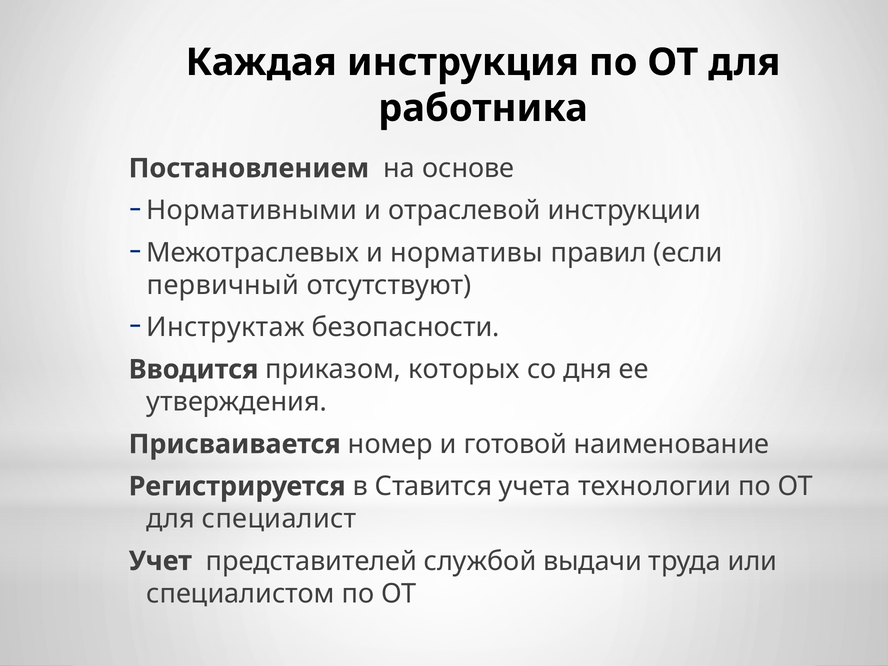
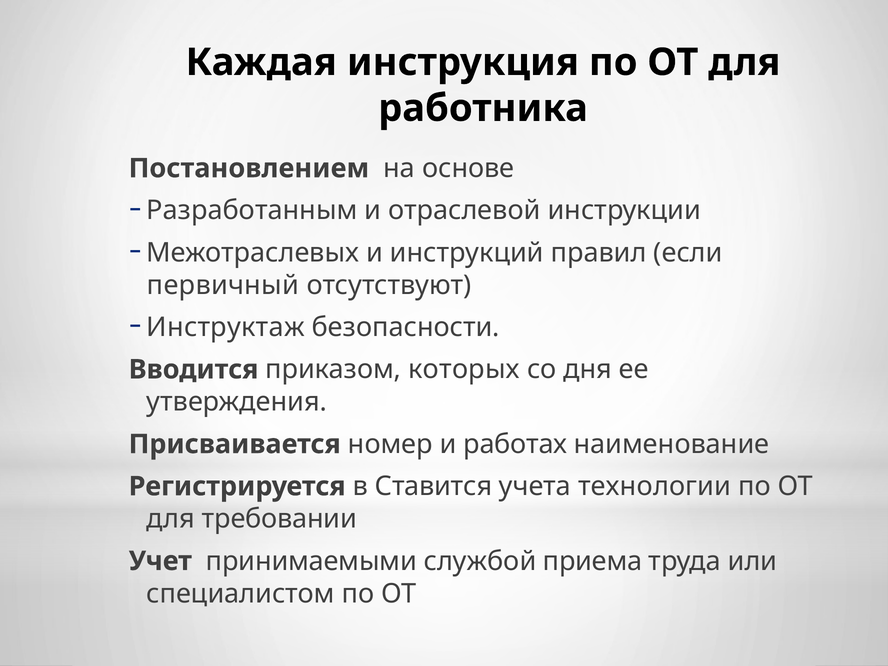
Нормативными: Нормативными -> Разработанным
нормативы: нормативы -> инструкций
готовой: готовой -> работах
специалист: специалист -> требовании
представителей: представителей -> принимаемыми
выдачи: выдачи -> приема
